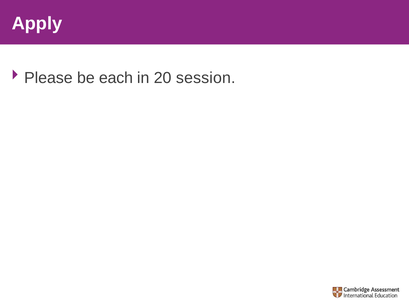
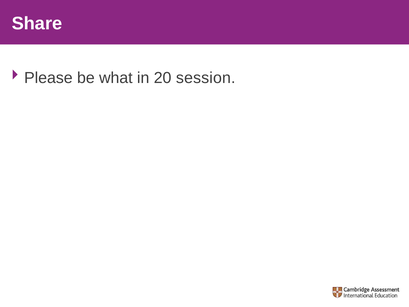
Apply: Apply -> Share
each: each -> what
